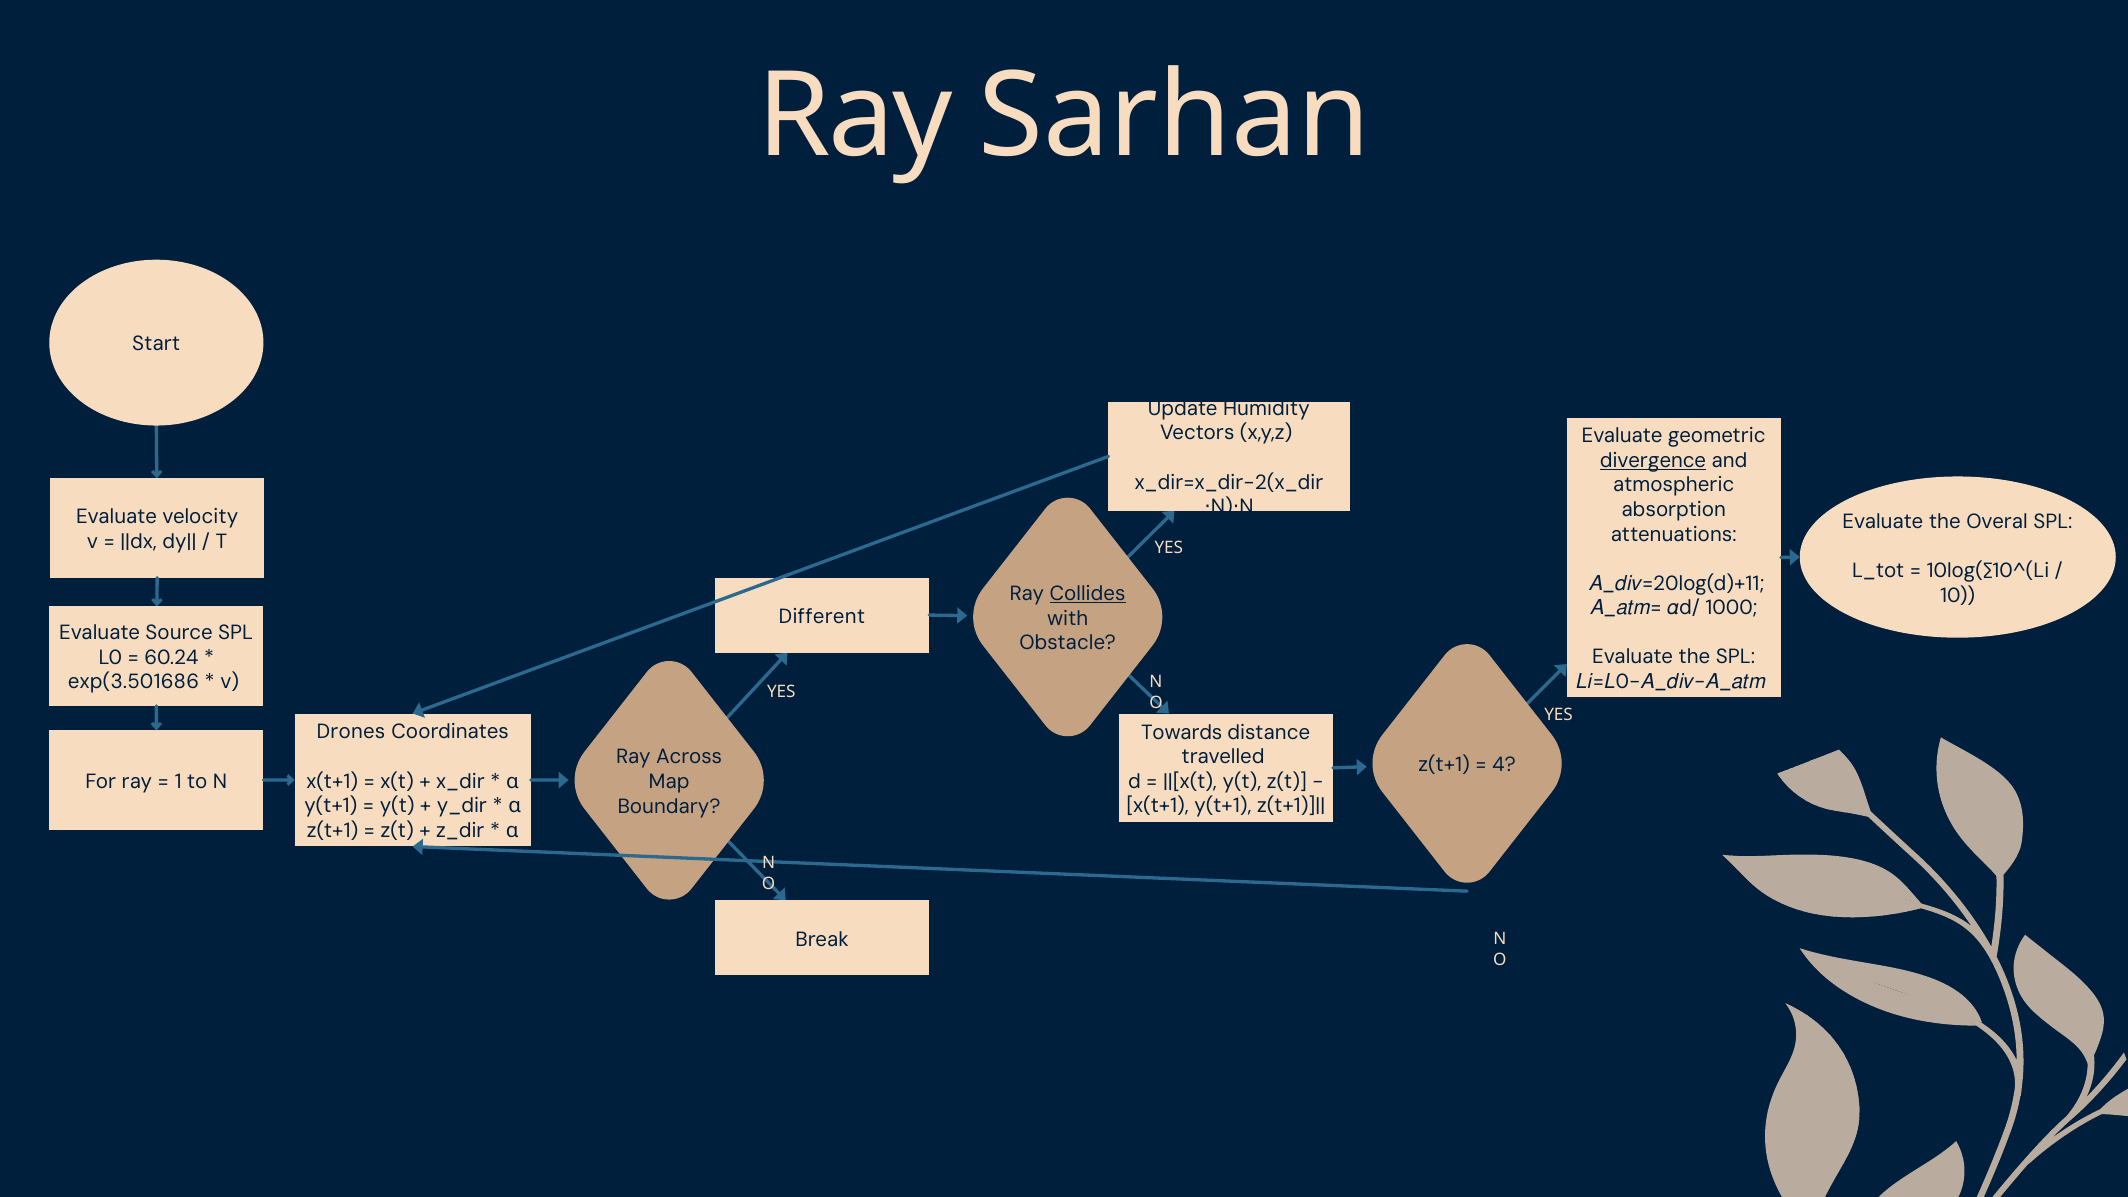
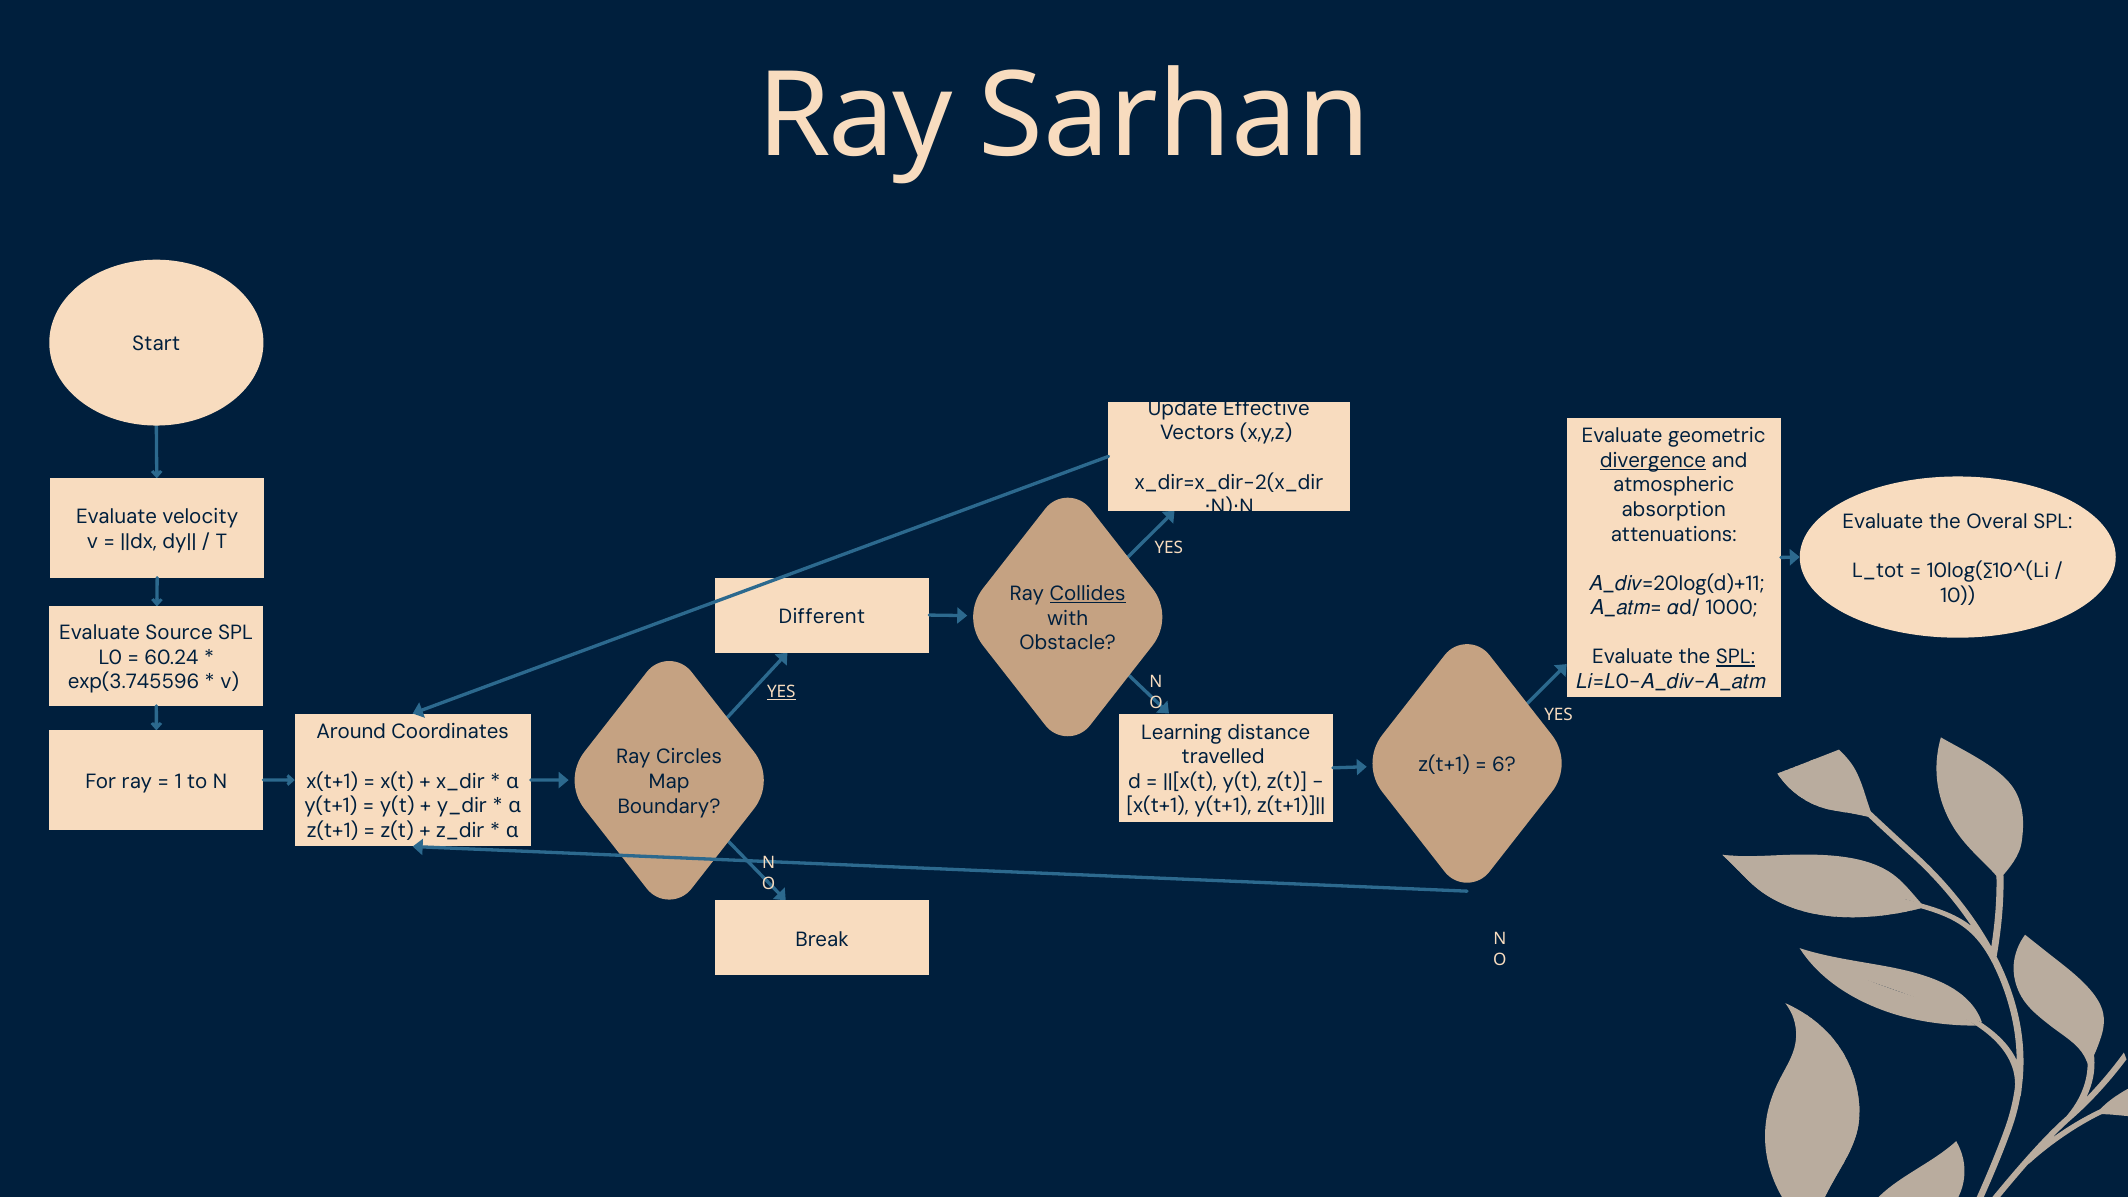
Humidity: Humidity -> Effective
SPL at (1736, 657) underline: none -> present
exp(3.501686: exp(3.501686 -> exp(3.745596
YES at (781, 692) underline: none -> present
Drones: Drones -> Around
Towards: Towards -> Learning
Across: Across -> Circles
4: 4 -> 6
